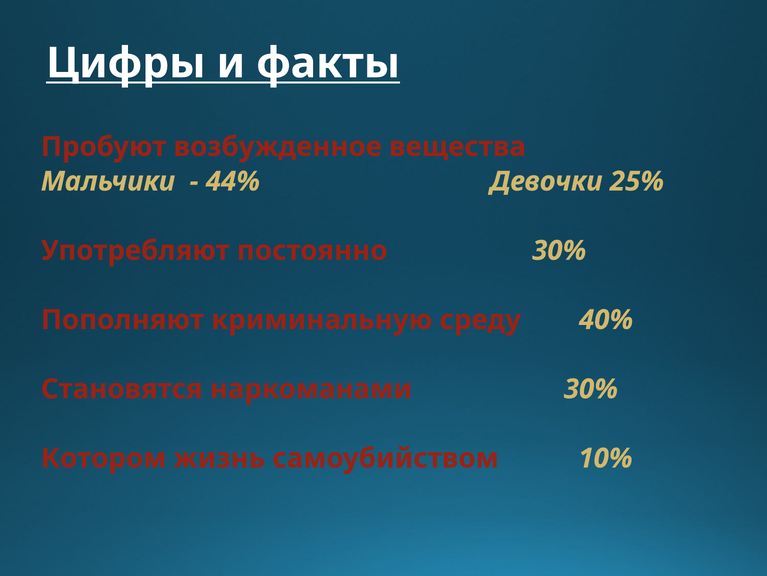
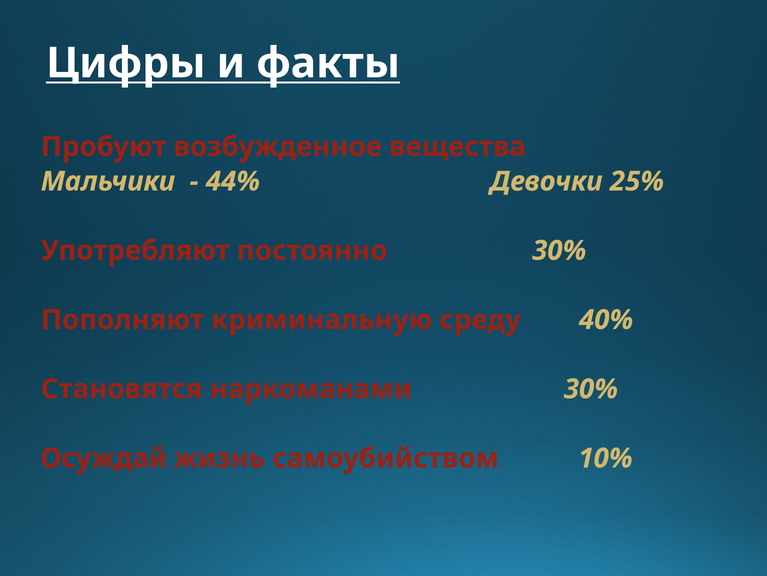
Котором: Котором -> Осуждай
